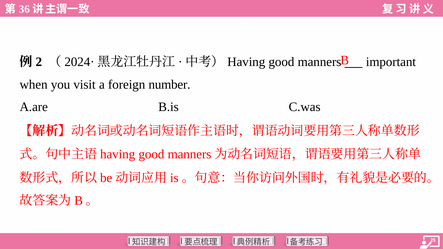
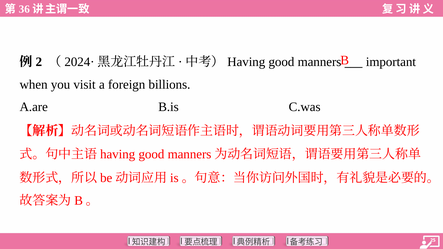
number: number -> billions
